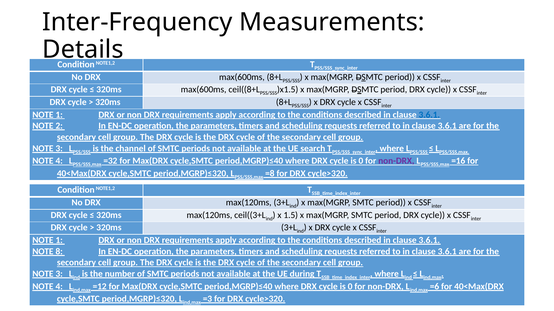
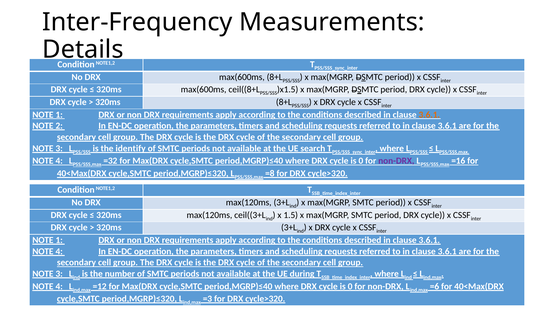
3.6.1 at (429, 115) colour: blue -> orange
channel: channel -> identify
8 at (59, 252): 8 -> 4
